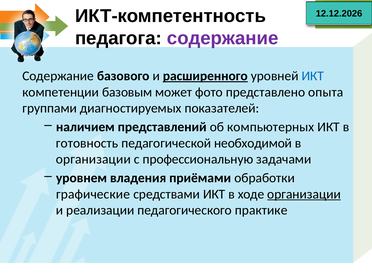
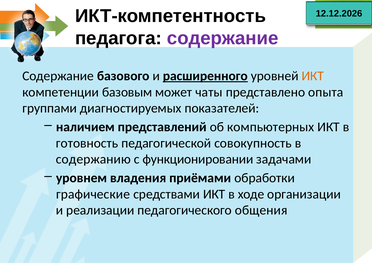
ИКТ at (313, 76) colour: blue -> orange
фото: фото -> чаты
необходимой: необходимой -> совокупность
организации at (93, 159): организации -> содержанию
профессиональную: профессиональную -> функционировании
организации at (304, 194) underline: present -> none
практике: практике -> общения
